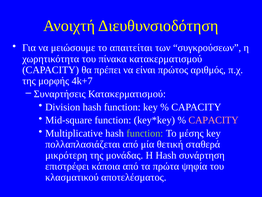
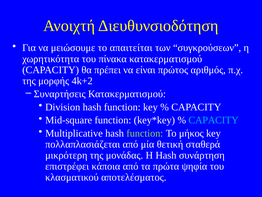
4k+7: 4k+7 -> 4k+2
CAPACITY at (214, 120) colour: pink -> light blue
μέσης: μέσης -> μήκος
